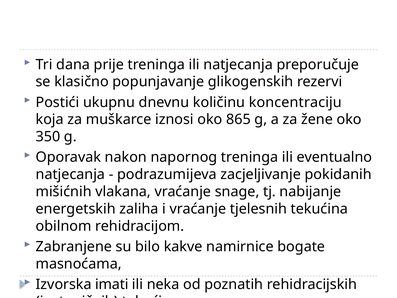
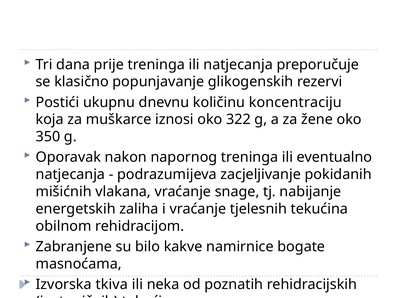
865: 865 -> 322
imati: imati -> tkiva
